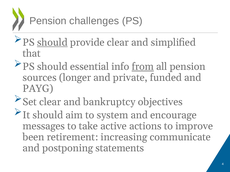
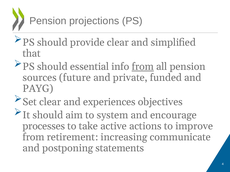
challenges: challenges -> projections
should at (52, 42) underline: present -> none
longer: longer -> future
bankruptcy: bankruptcy -> experiences
messages: messages -> processes
been at (33, 137): been -> from
